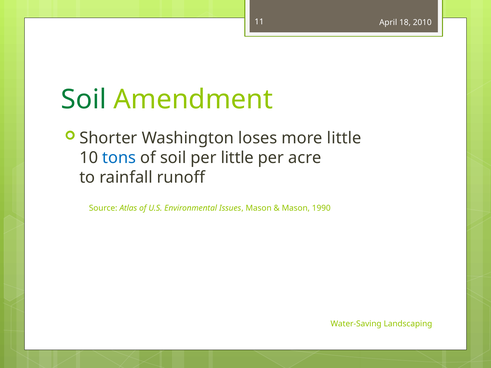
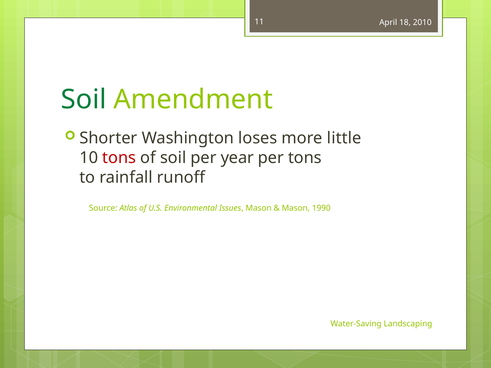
tons at (119, 158) colour: blue -> red
per little: little -> year
per acre: acre -> tons
